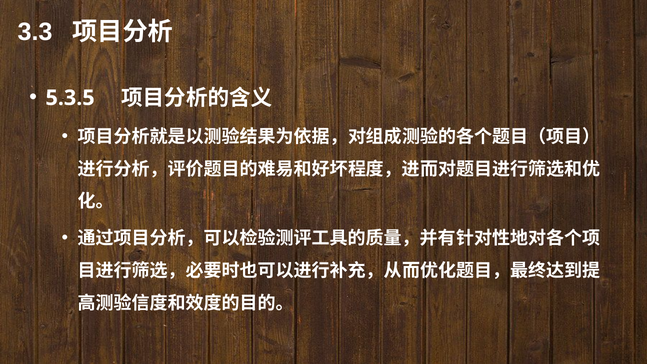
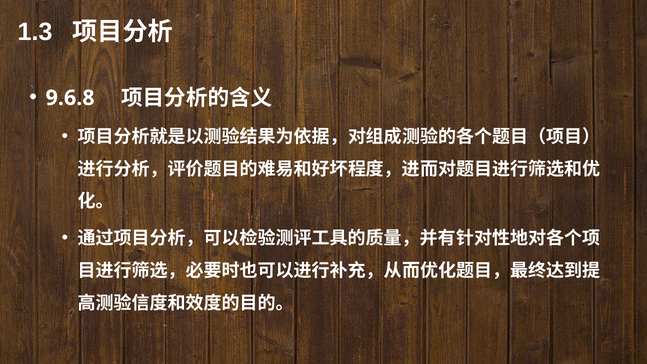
3.3: 3.3 -> 1.3
5.3.5: 5.3.5 -> 9.6.8
